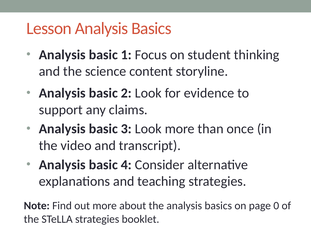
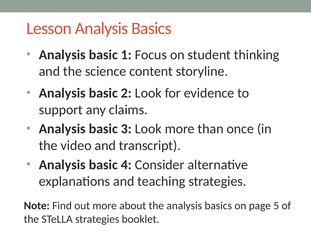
0: 0 -> 5
